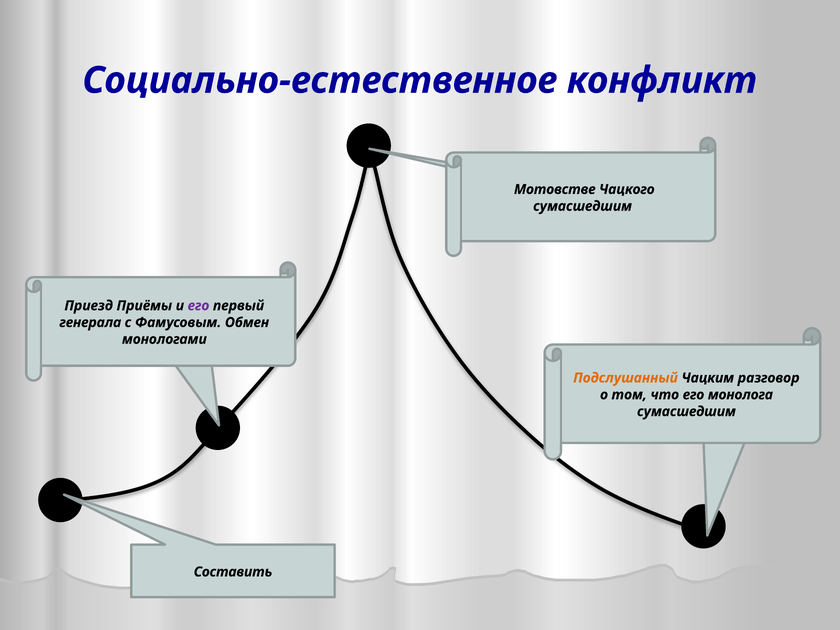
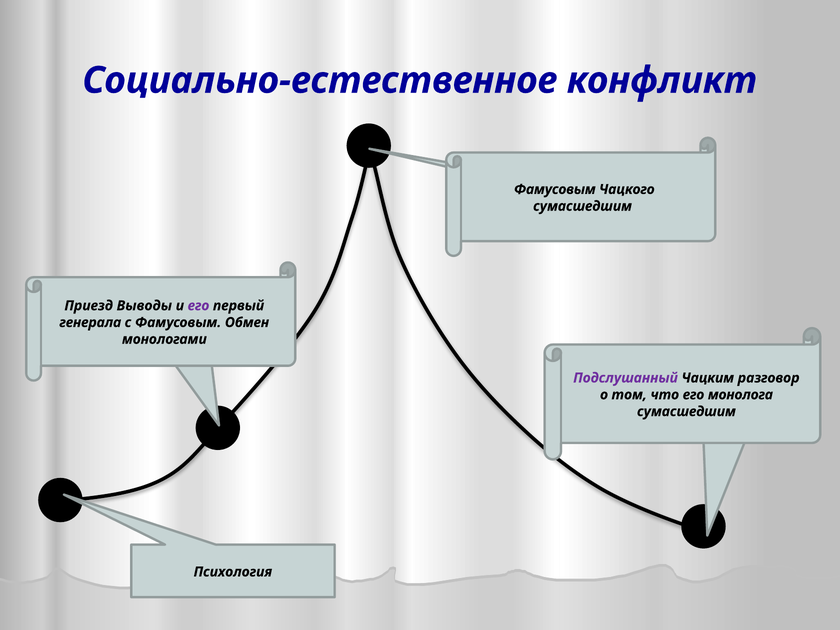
Мотовстве at (555, 189): Мотовстве -> Фамусовым
Приёмы: Приёмы -> Выводы
Подслушанный colour: orange -> purple
Составить: Составить -> Психология
